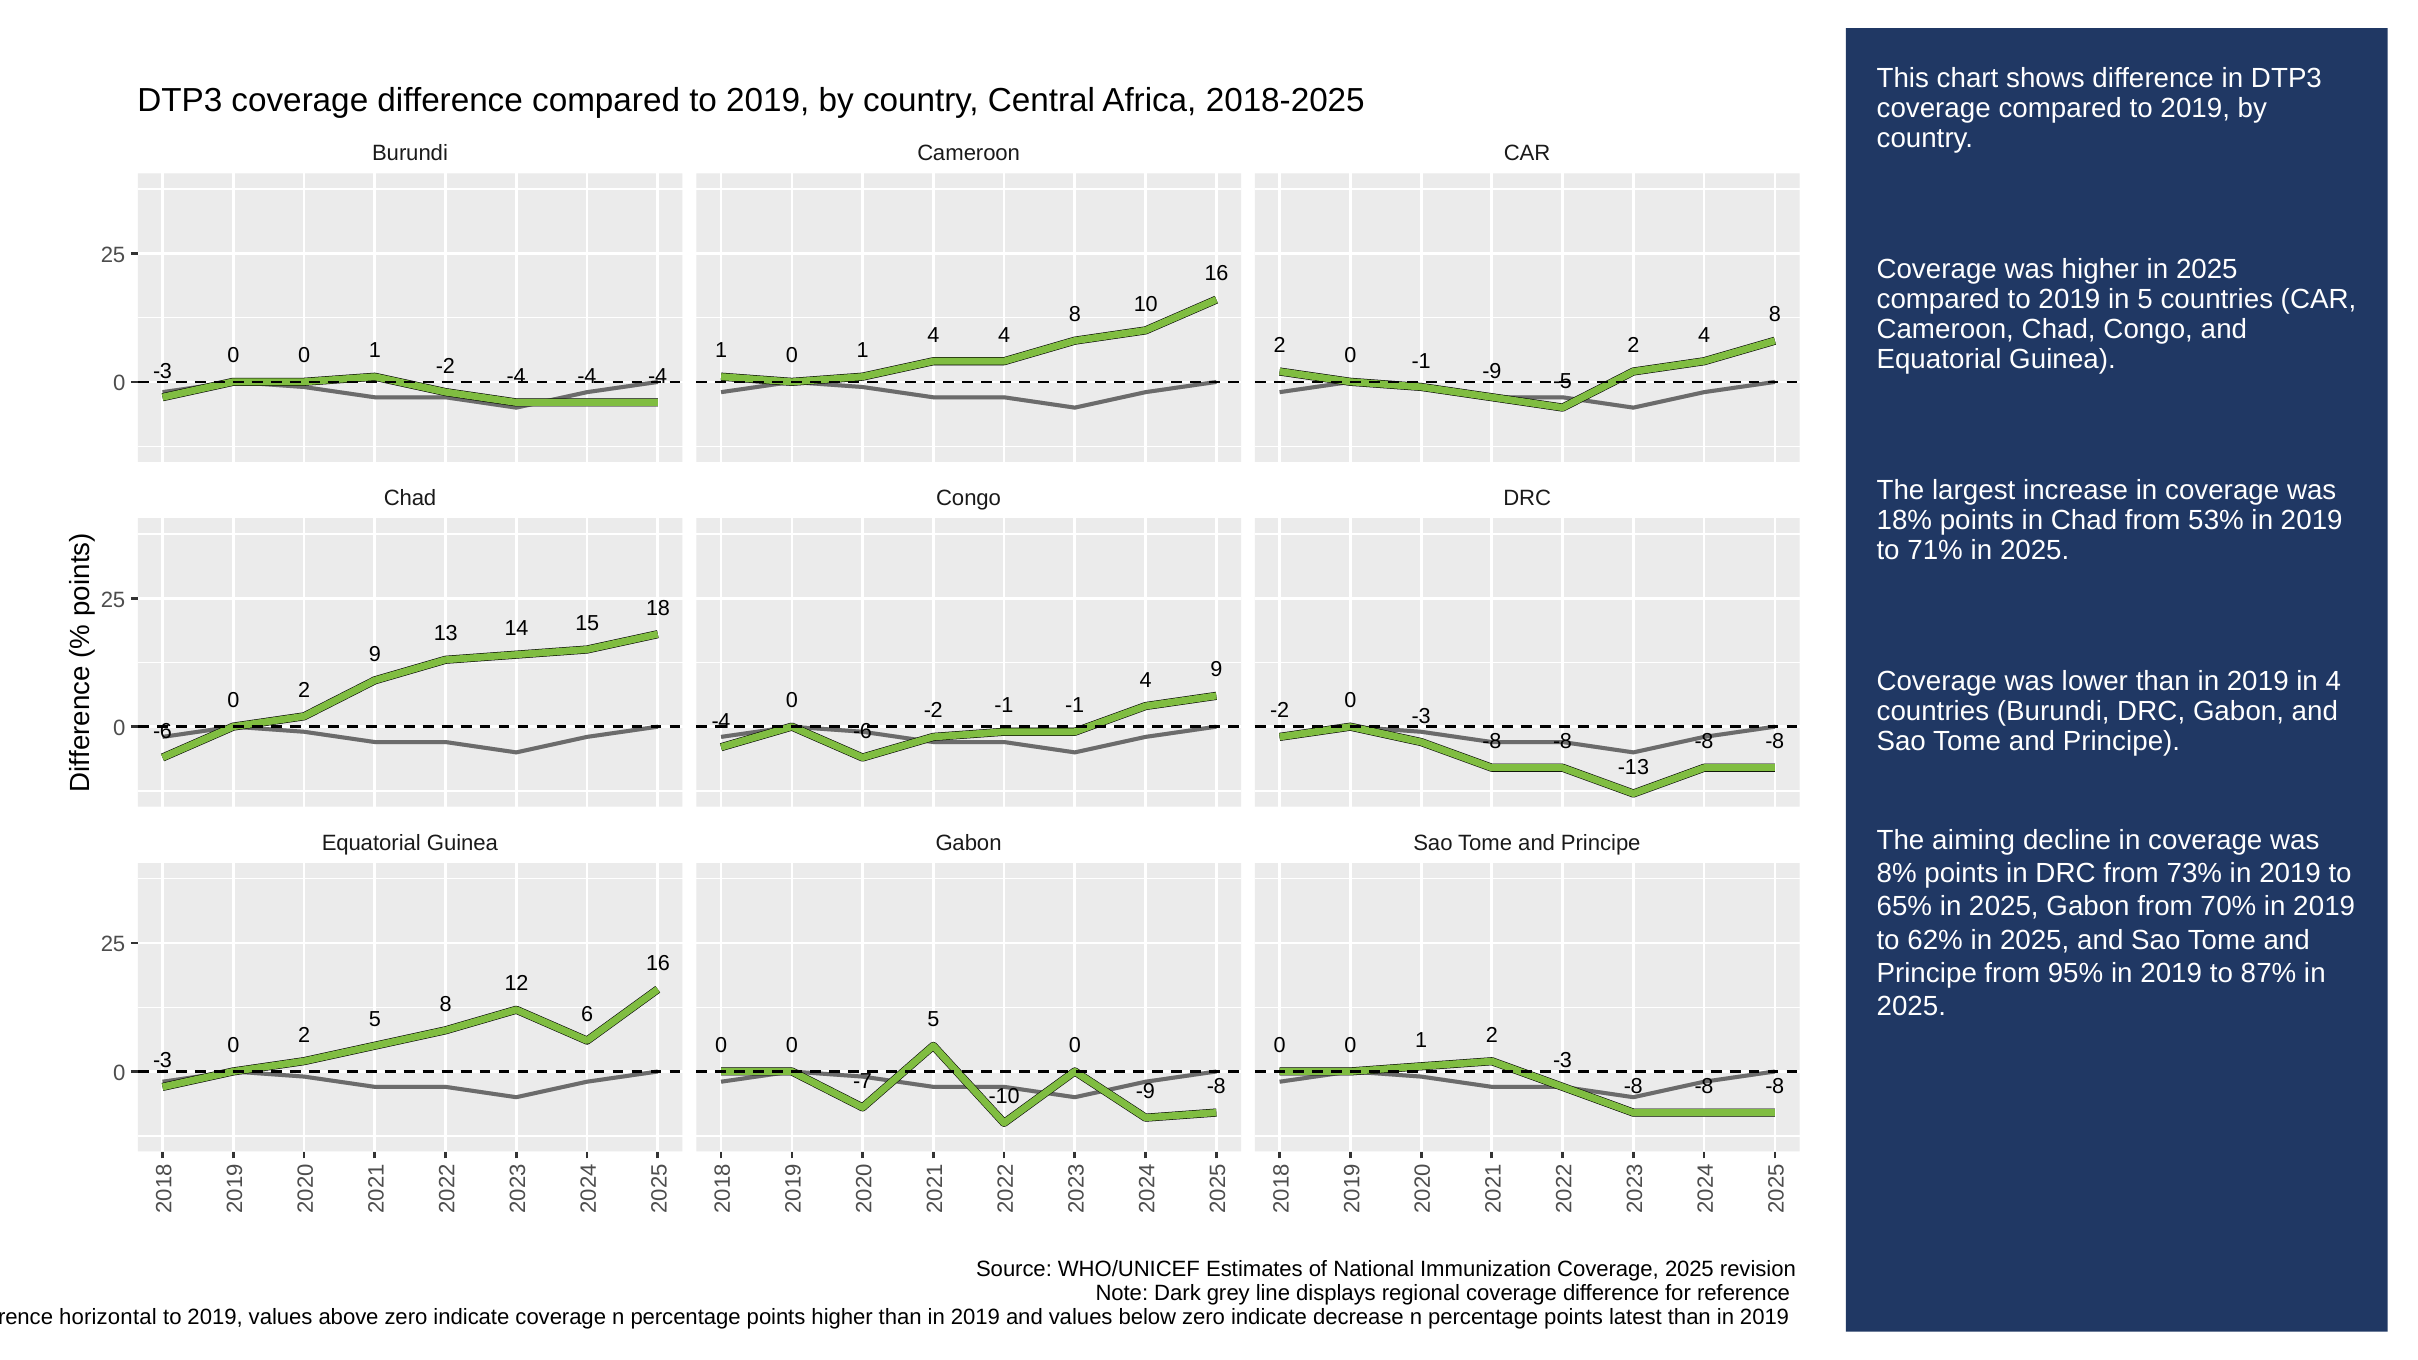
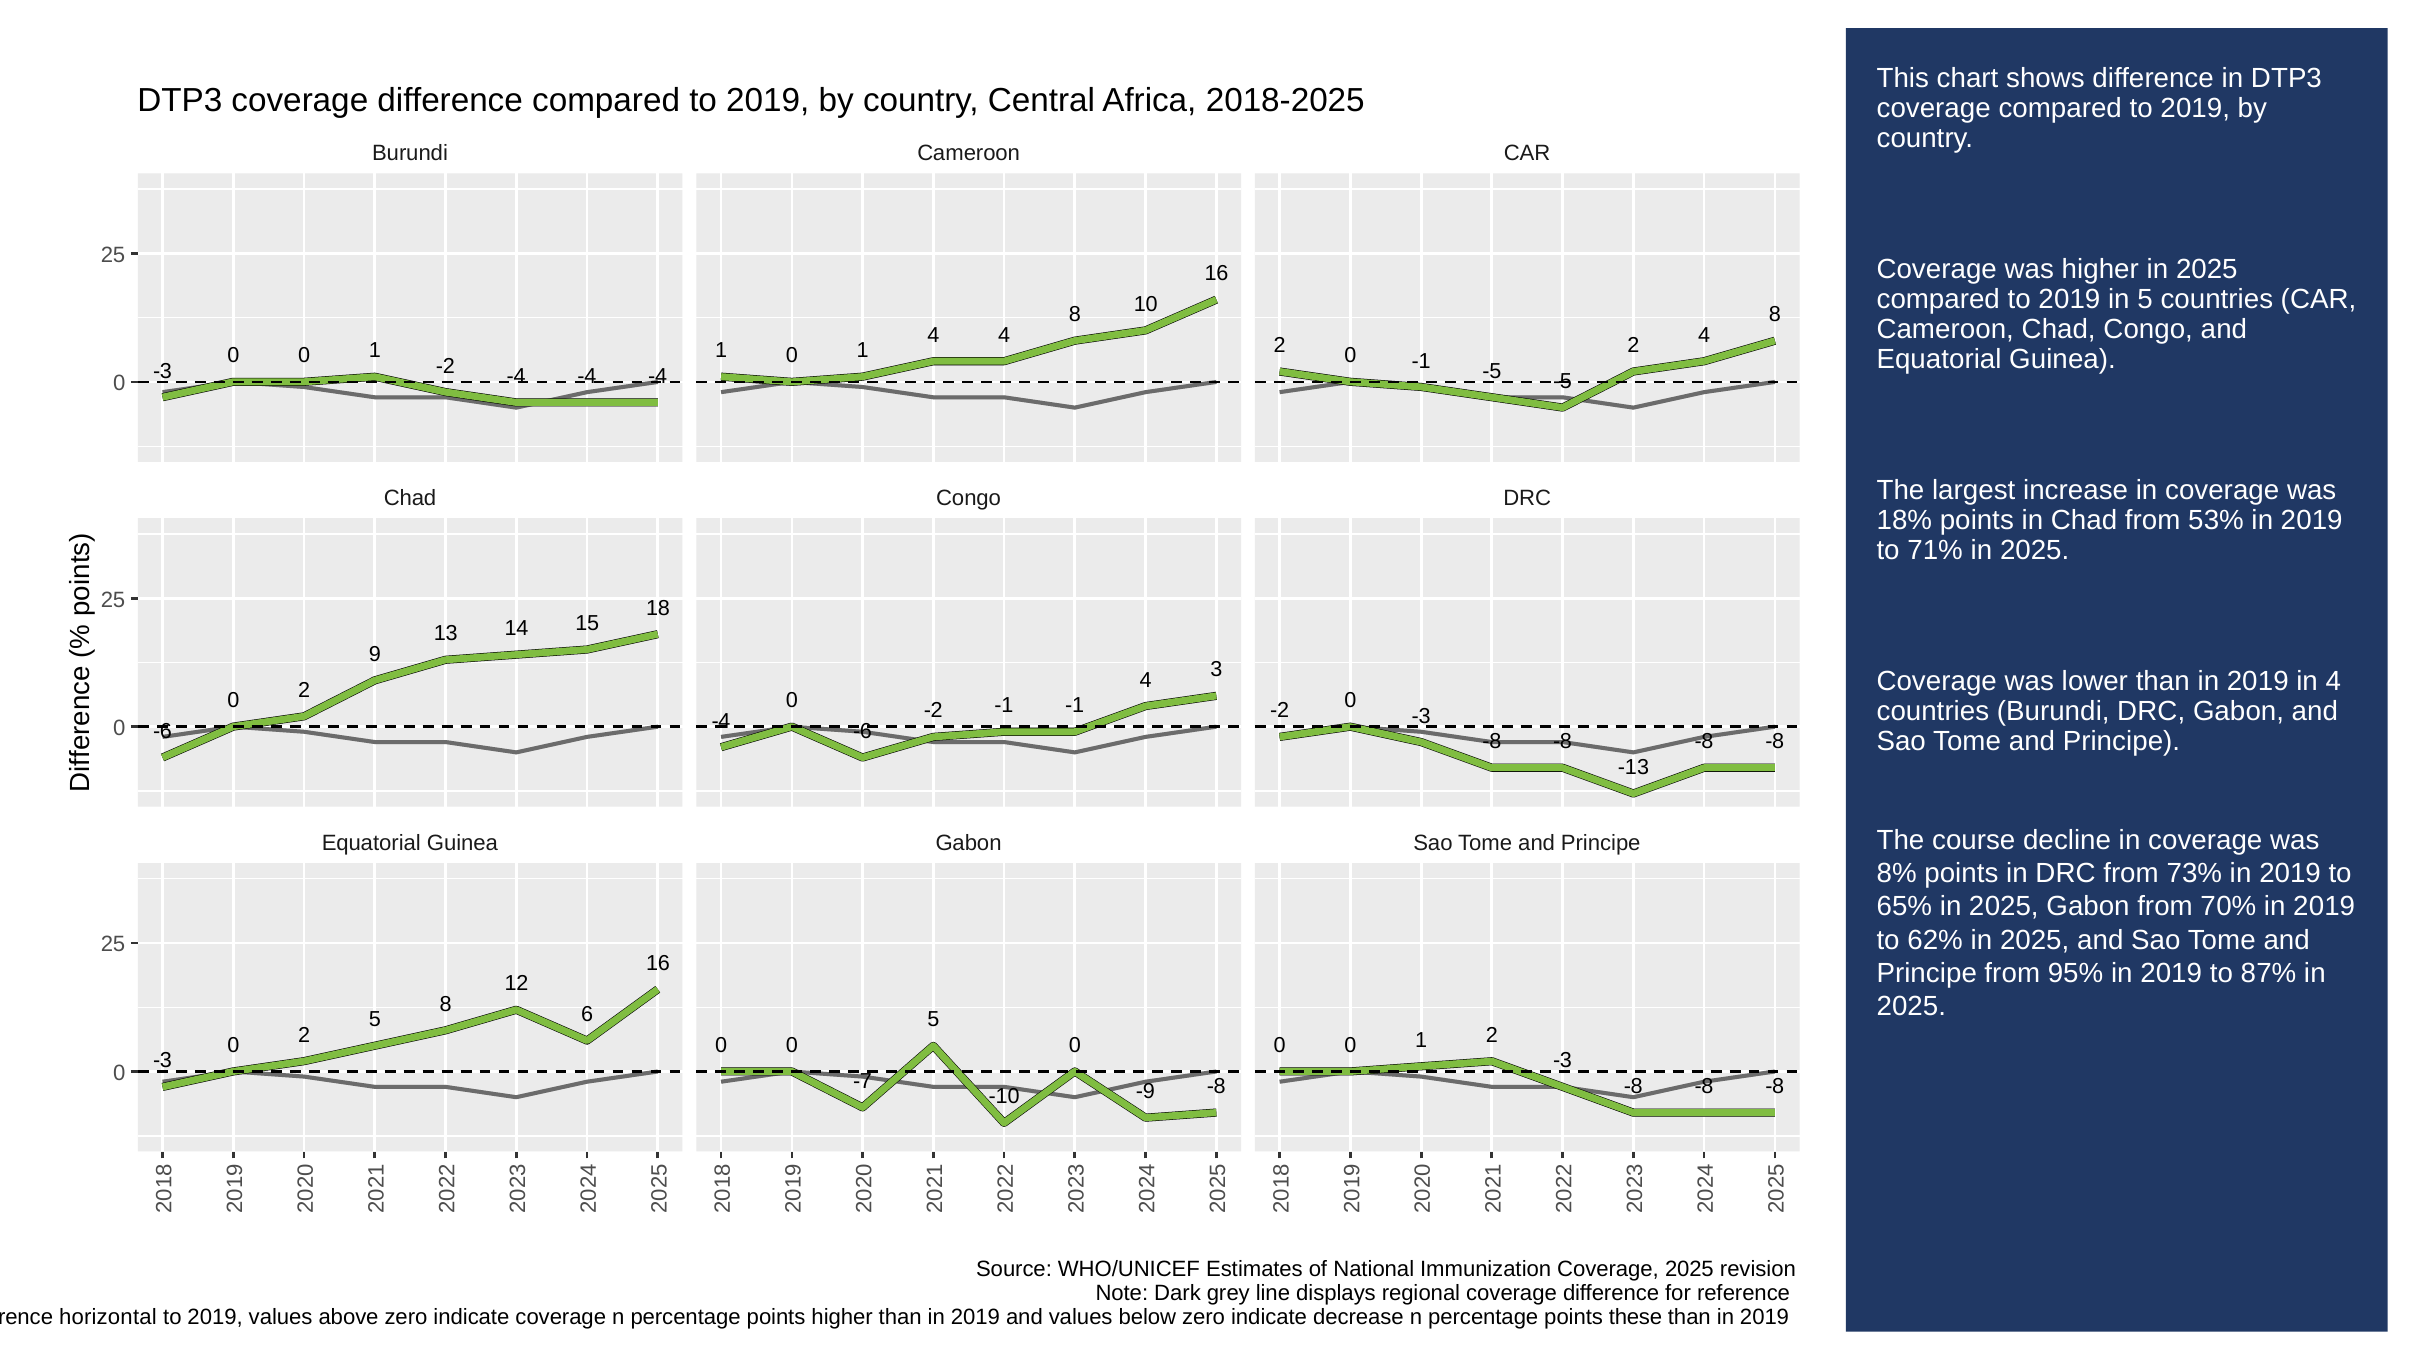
-1 -9: -9 -> -5
4 9: 9 -> 3
aiming: aiming -> course
latest: latest -> these
